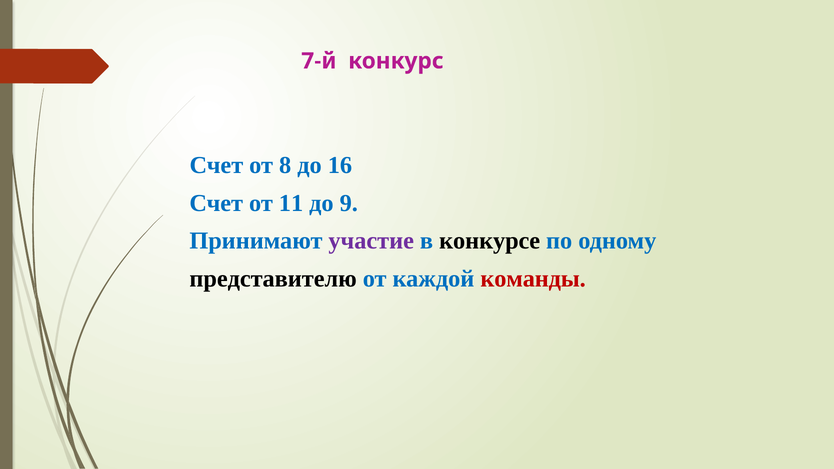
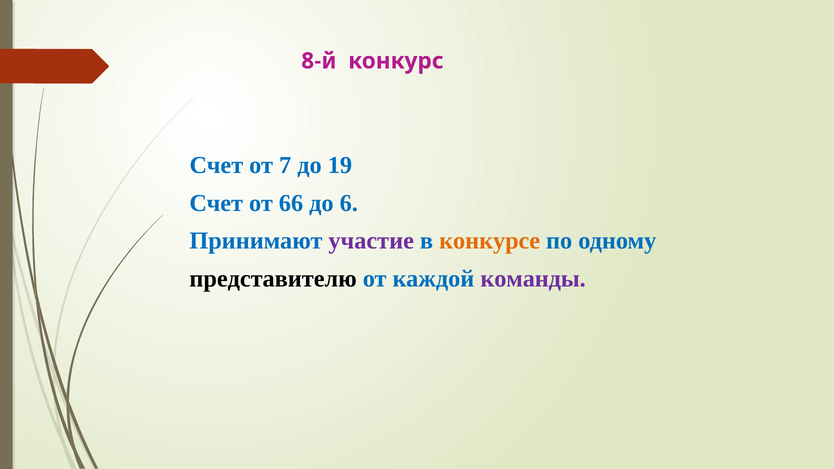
7-й: 7-й -> 8-й
8: 8 -> 7
16: 16 -> 19
11: 11 -> 66
9: 9 -> 6
конкурсе colour: black -> orange
команды colour: red -> purple
